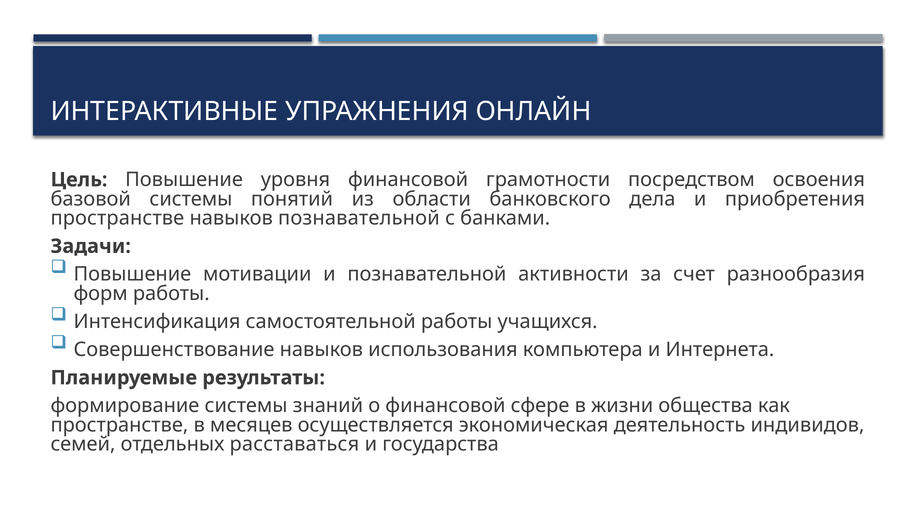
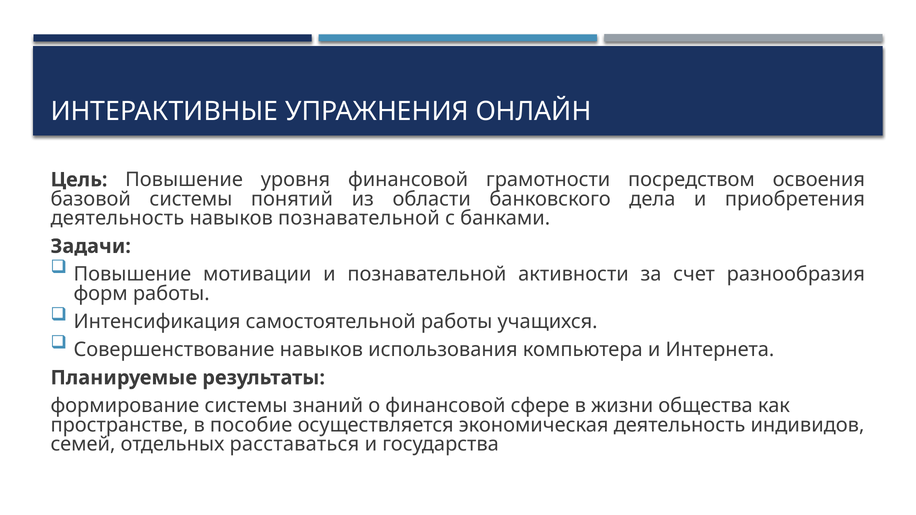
пространстве at (117, 218): пространстве -> деятельность
месяцев: месяцев -> пособие
